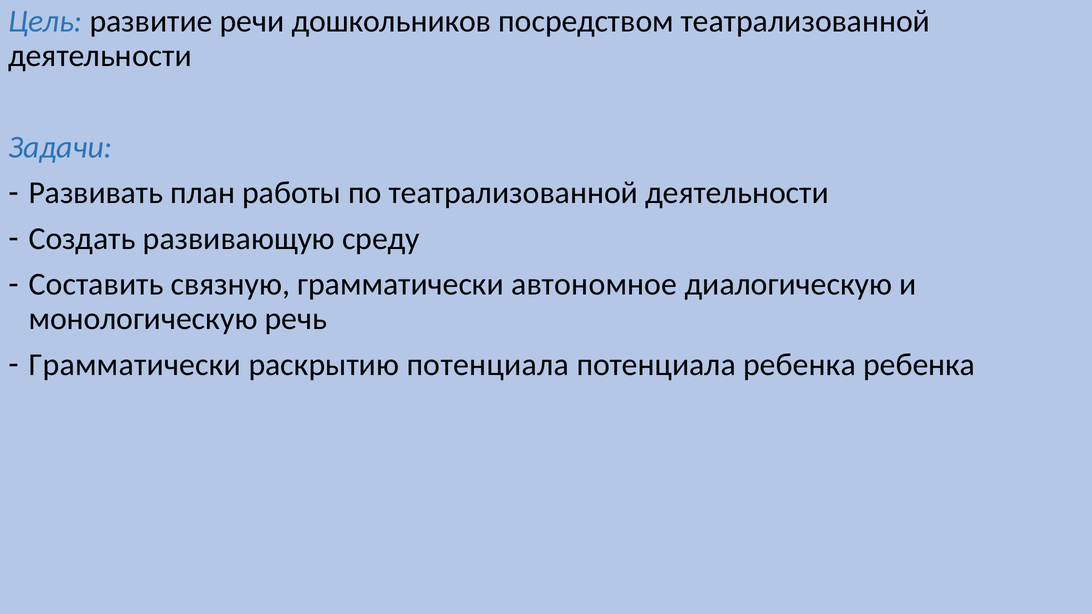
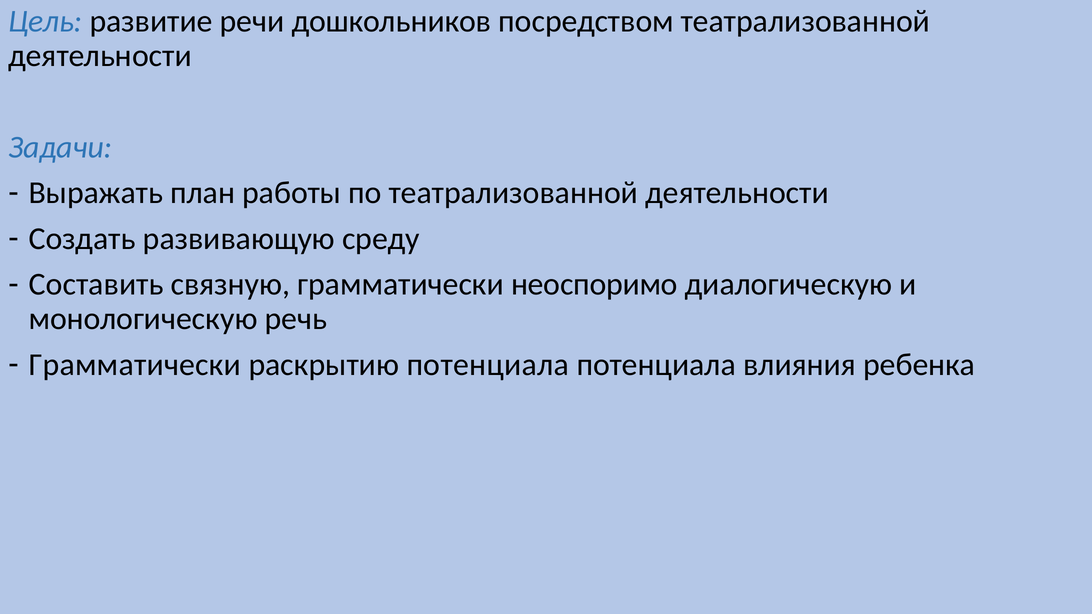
Развивать: Развивать -> Выражать
автономное: автономное -> неоспоримо
потенциала ребенка: ребенка -> влияния
